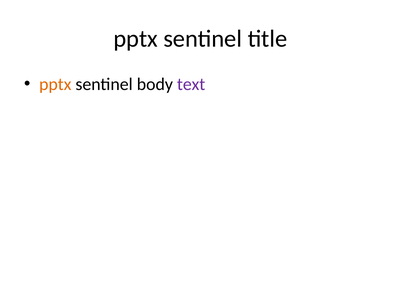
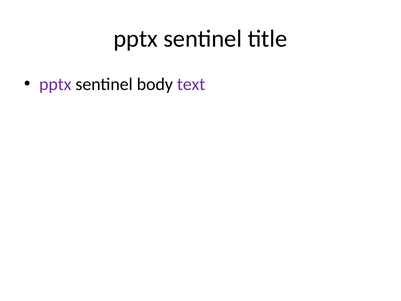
pptx at (55, 84) colour: orange -> purple
